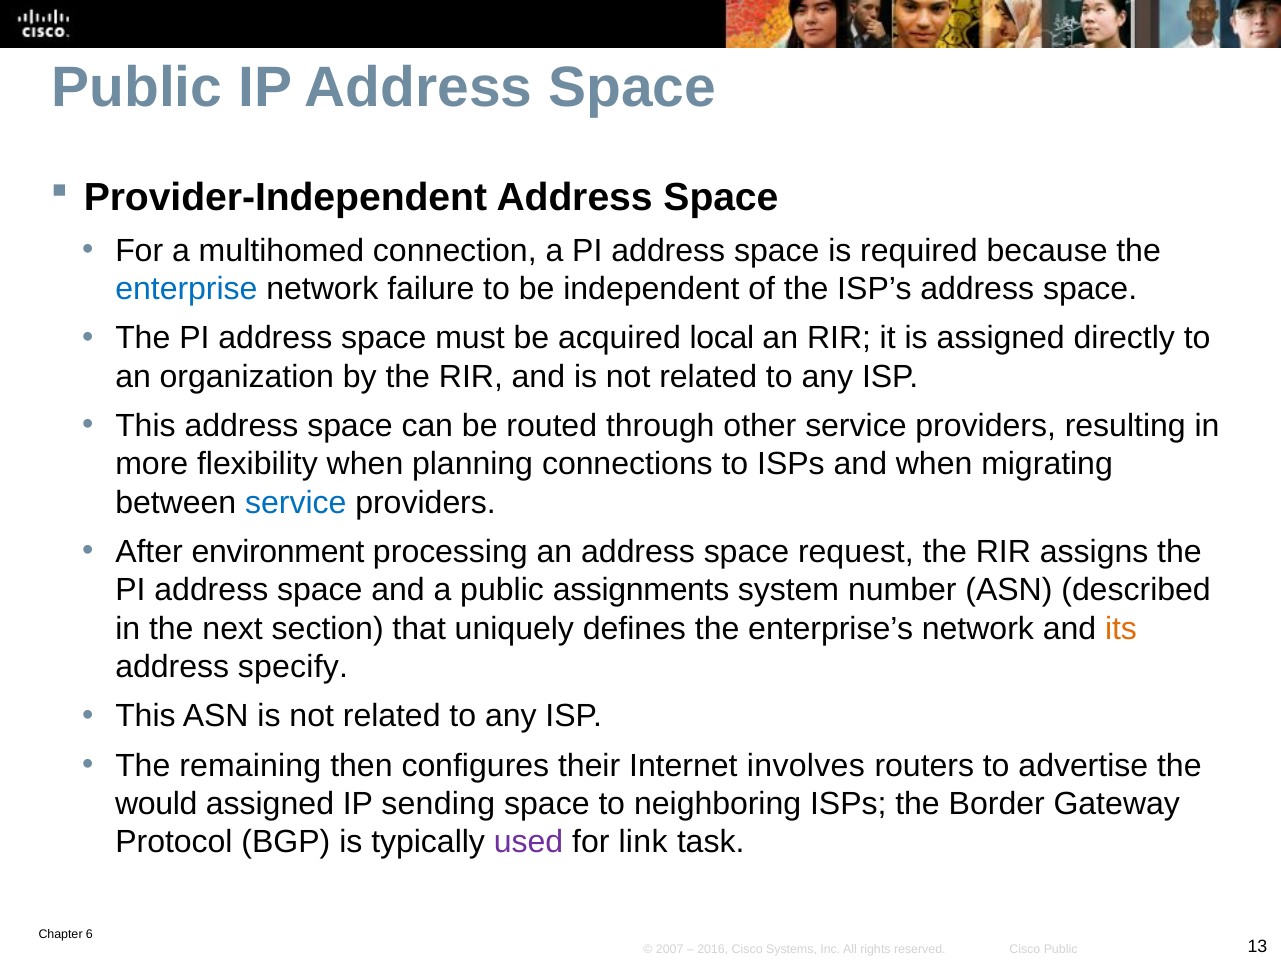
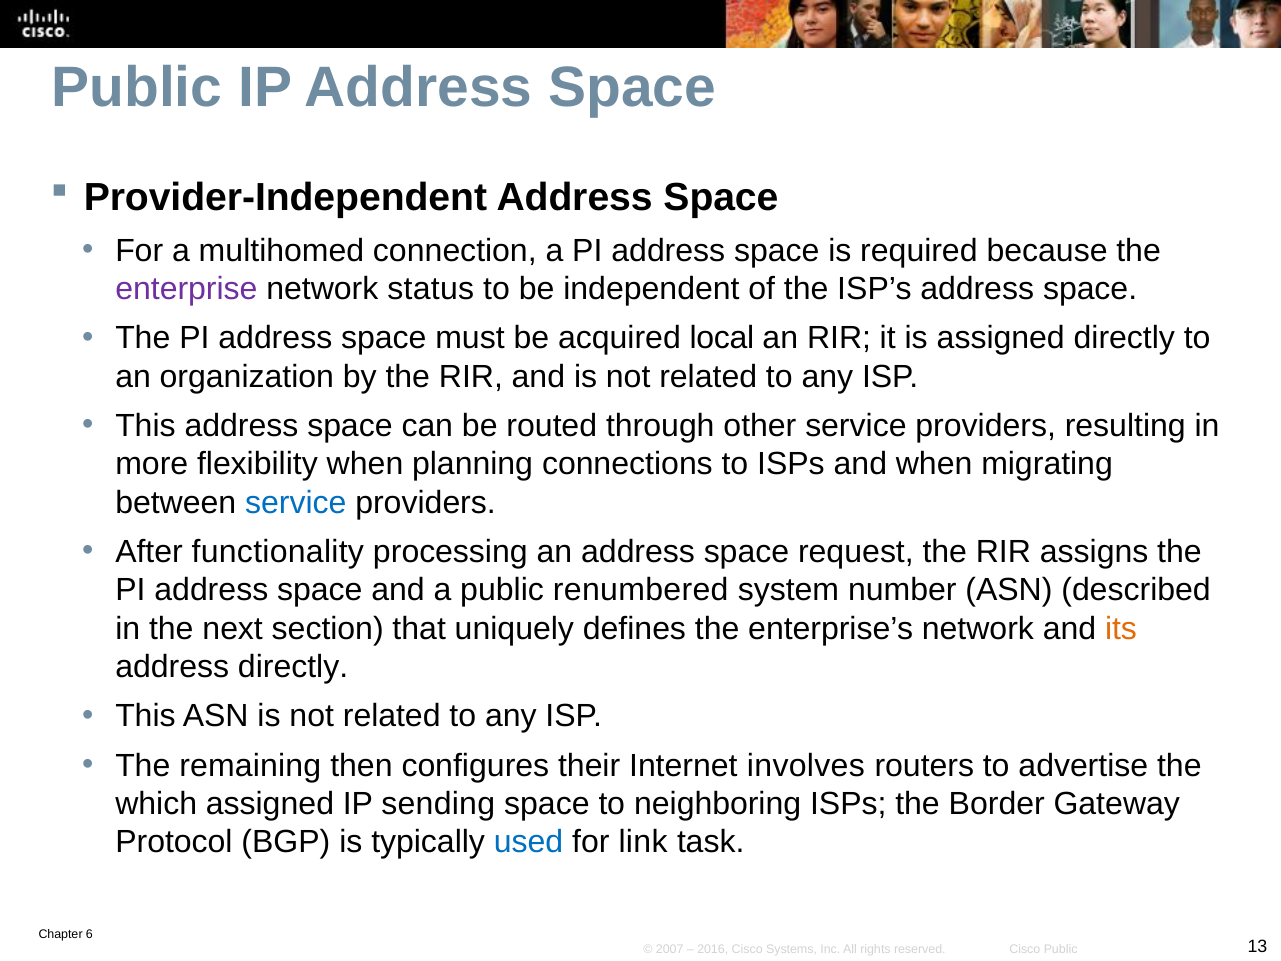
enterprise colour: blue -> purple
failure: failure -> status
environment: environment -> functionality
assignments: assignments -> renumbered
address specify: specify -> directly
would: would -> which
used colour: purple -> blue
